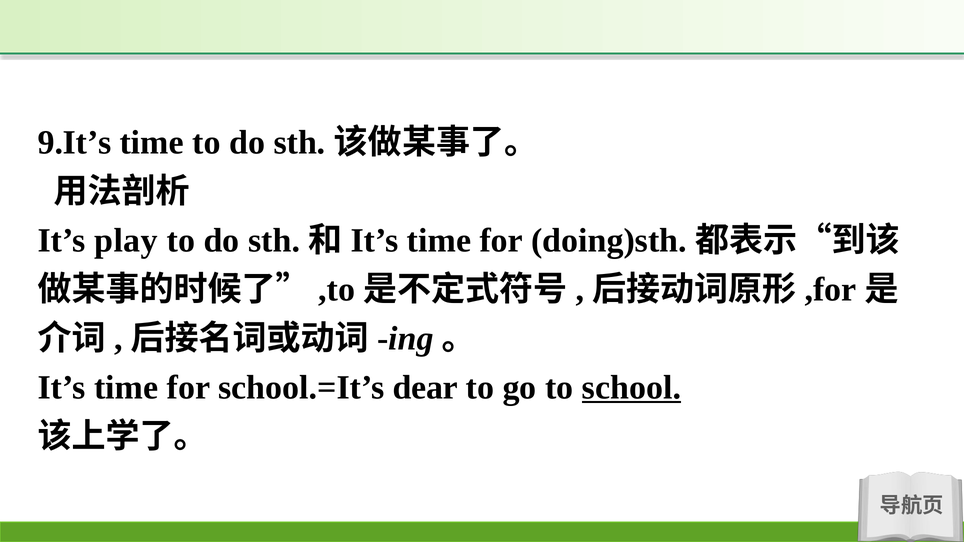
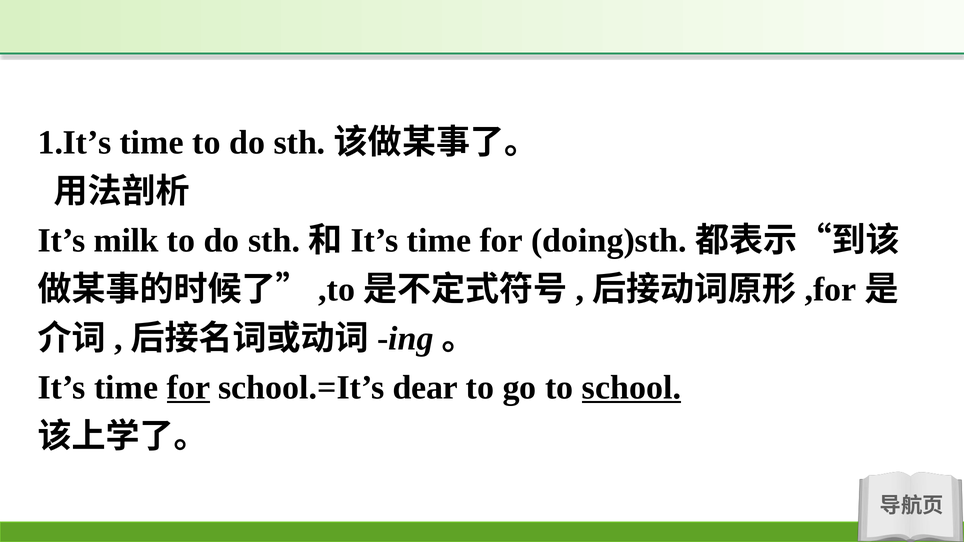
9.It’s: 9.It’s -> 1.It’s
play: play -> milk
for at (188, 387) underline: none -> present
